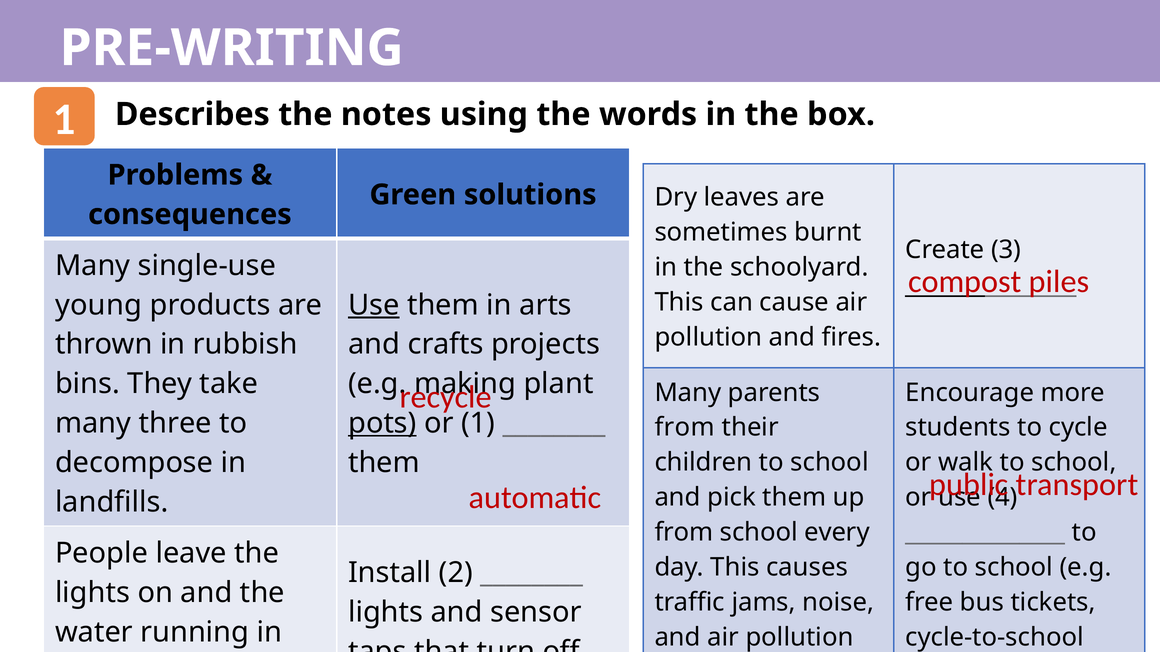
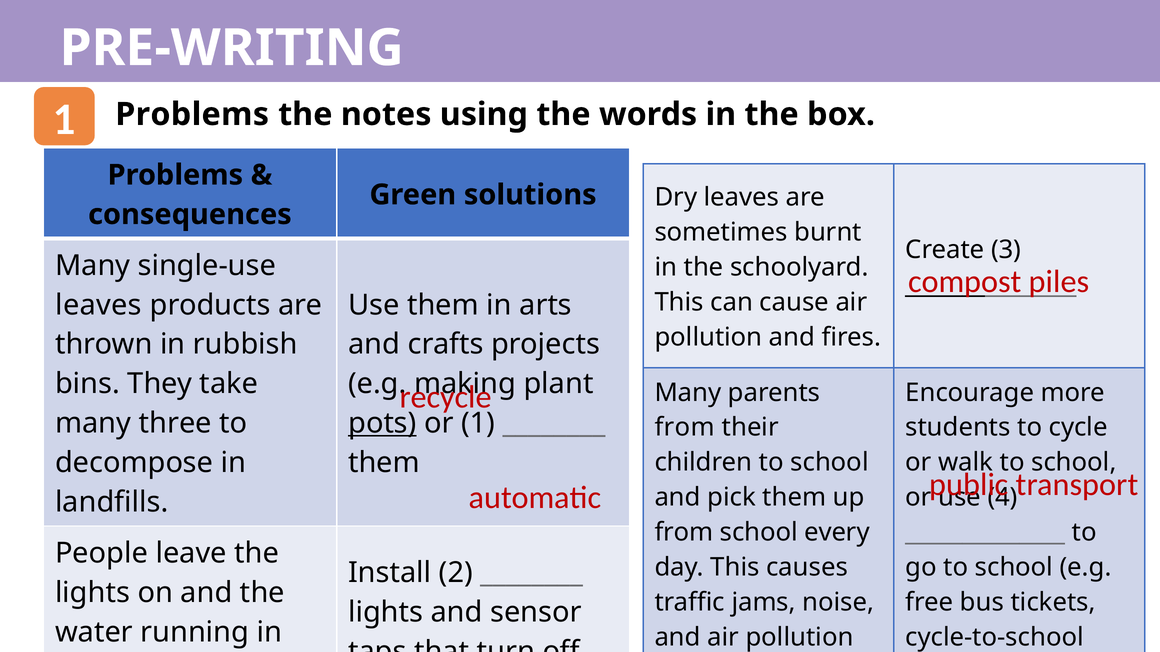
Describes at (192, 114): Describes -> Problems
young at (99, 305): young -> leaves
Use at (374, 305) underline: present -> none
